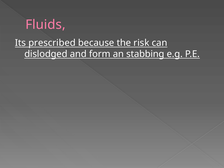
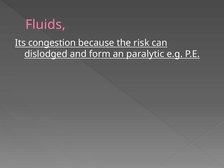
prescribed: prescribed -> congestion
stabbing: stabbing -> paralytic
